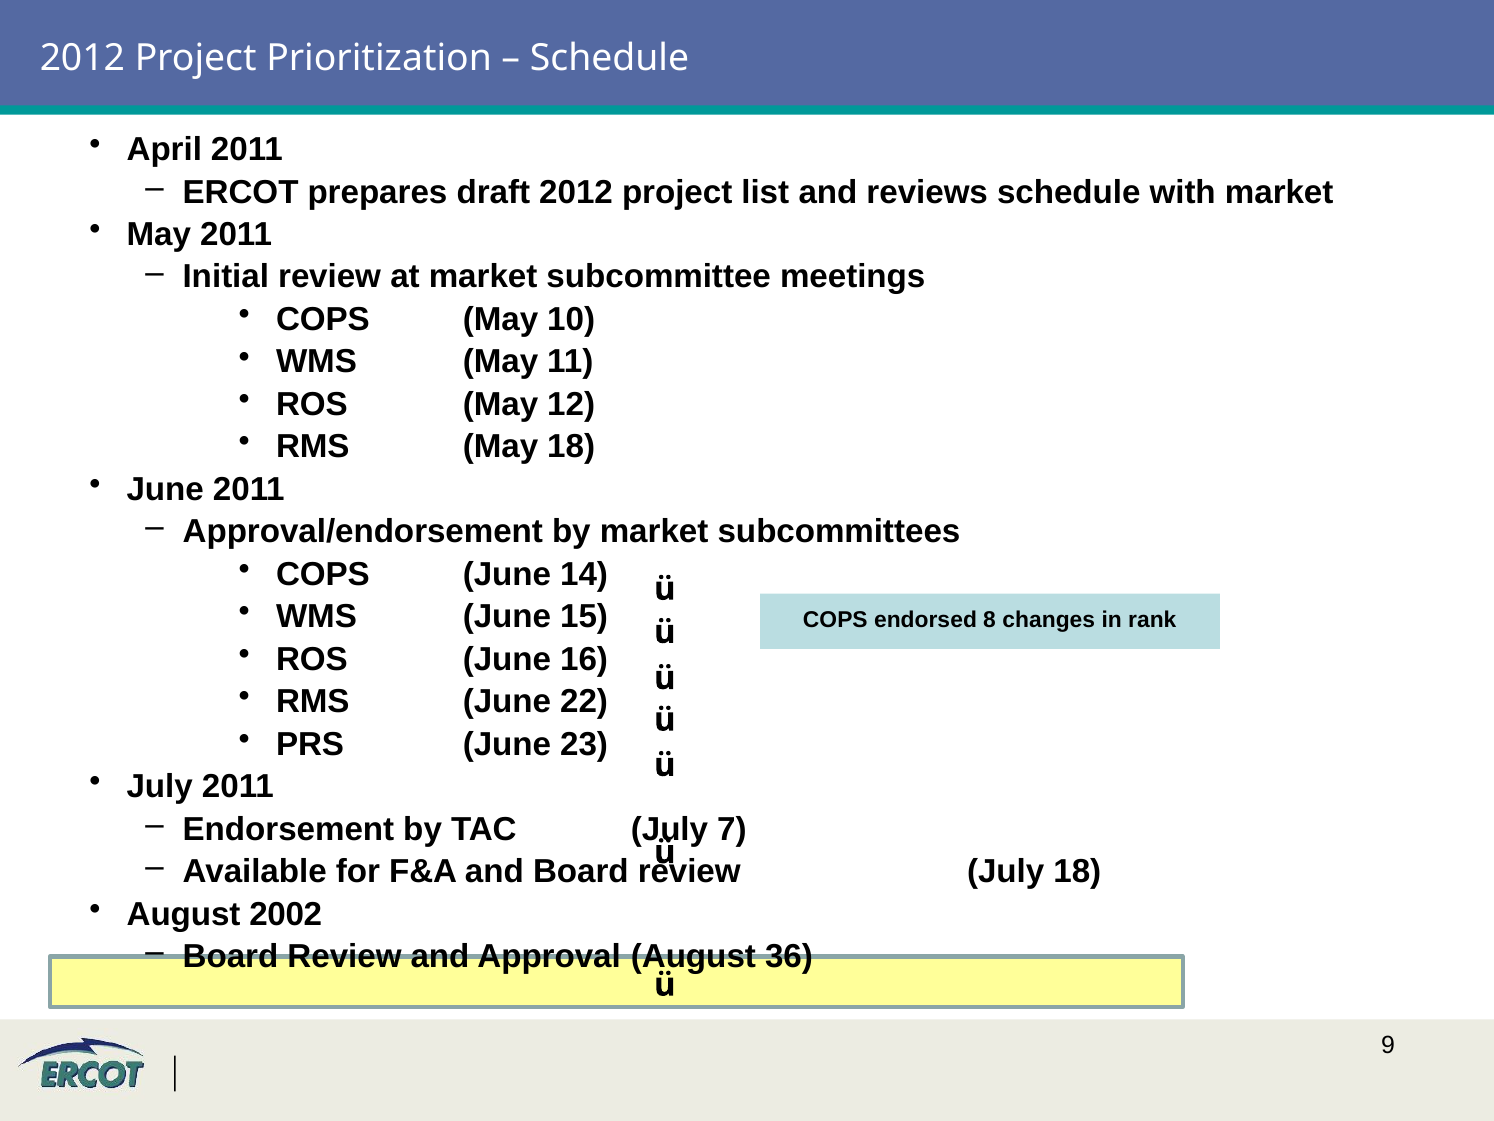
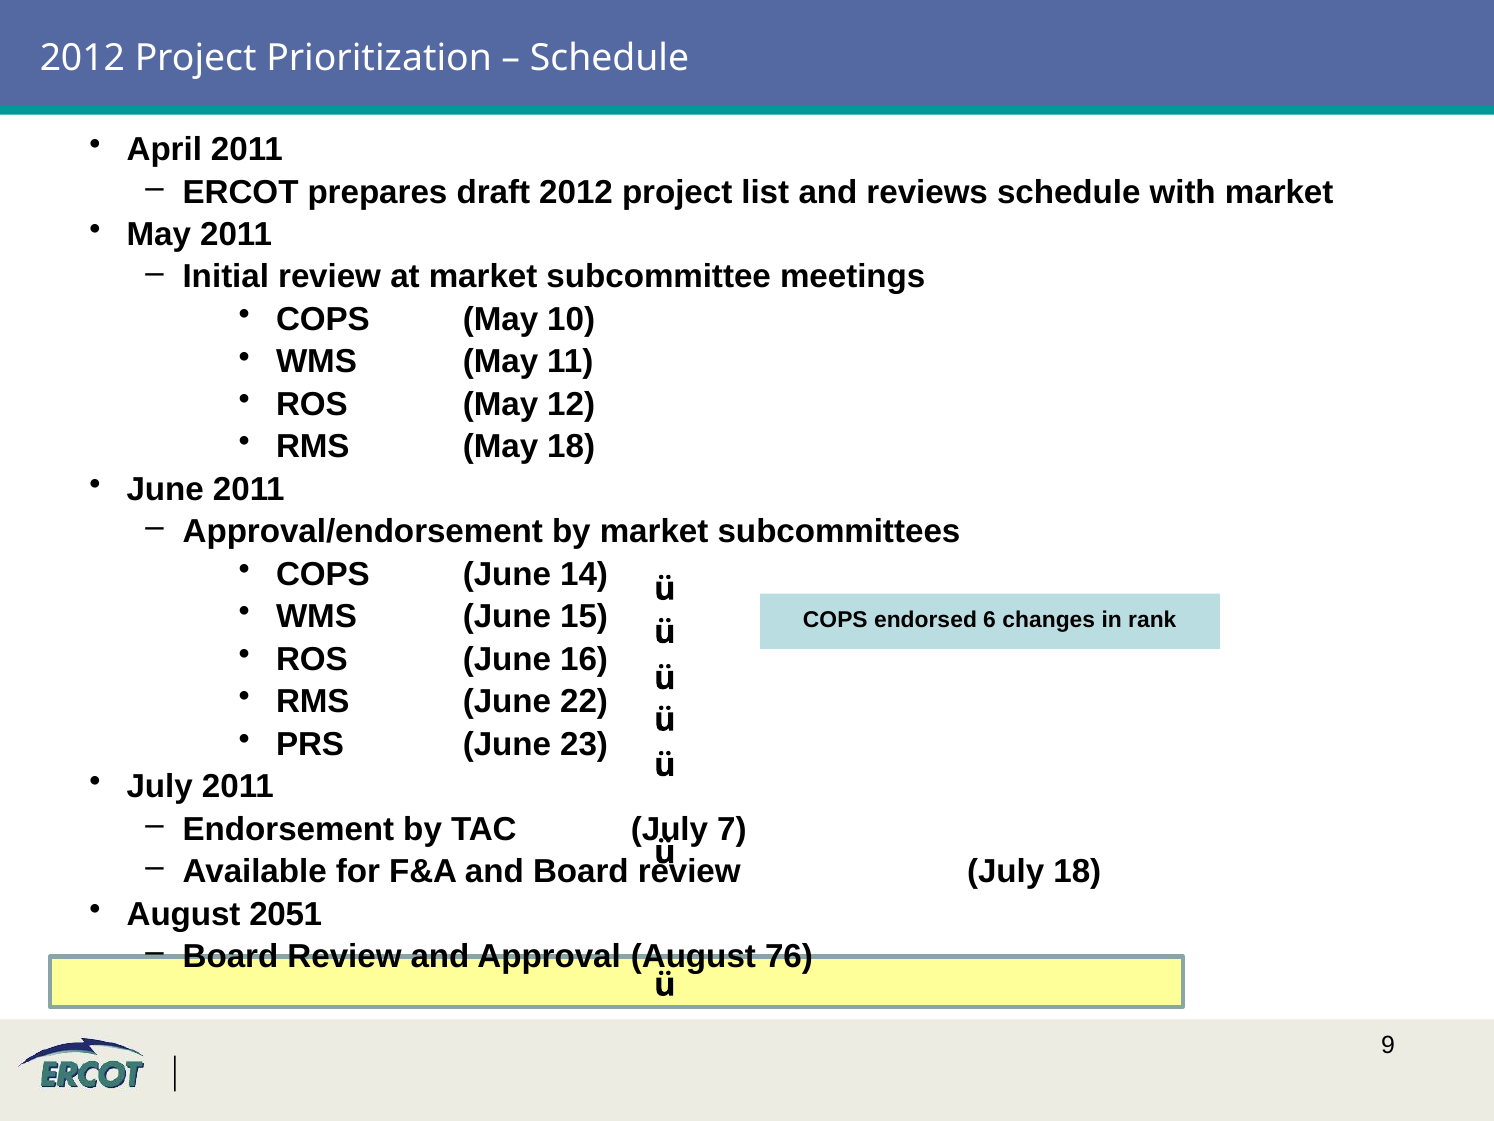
8: 8 -> 6
2002: 2002 -> 2051
36: 36 -> 76
